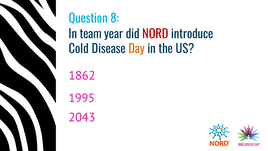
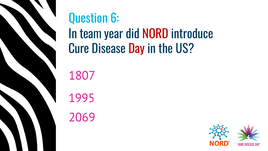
8: 8 -> 6
Cold: Cold -> Cure
Day colour: orange -> red
1862: 1862 -> 1807
2043: 2043 -> 2069
